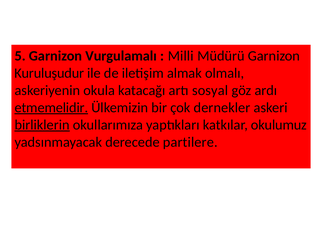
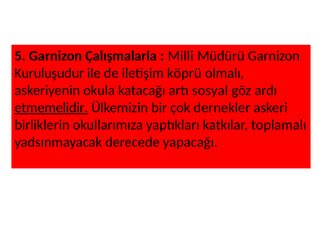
Vurgulamalı: Vurgulamalı -> Çalışmalarla
almak: almak -> köprü
birliklerin underline: present -> none
okulumuz: okulumuz -> toplamalı
partilere: partilere -> yapacağı
